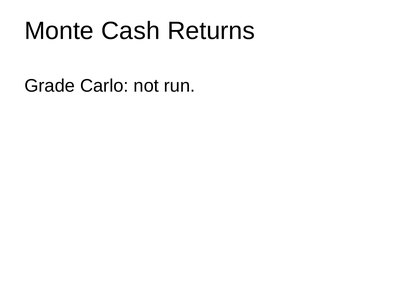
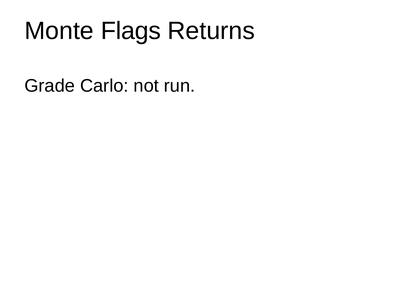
Cash: Cash -> Flags
